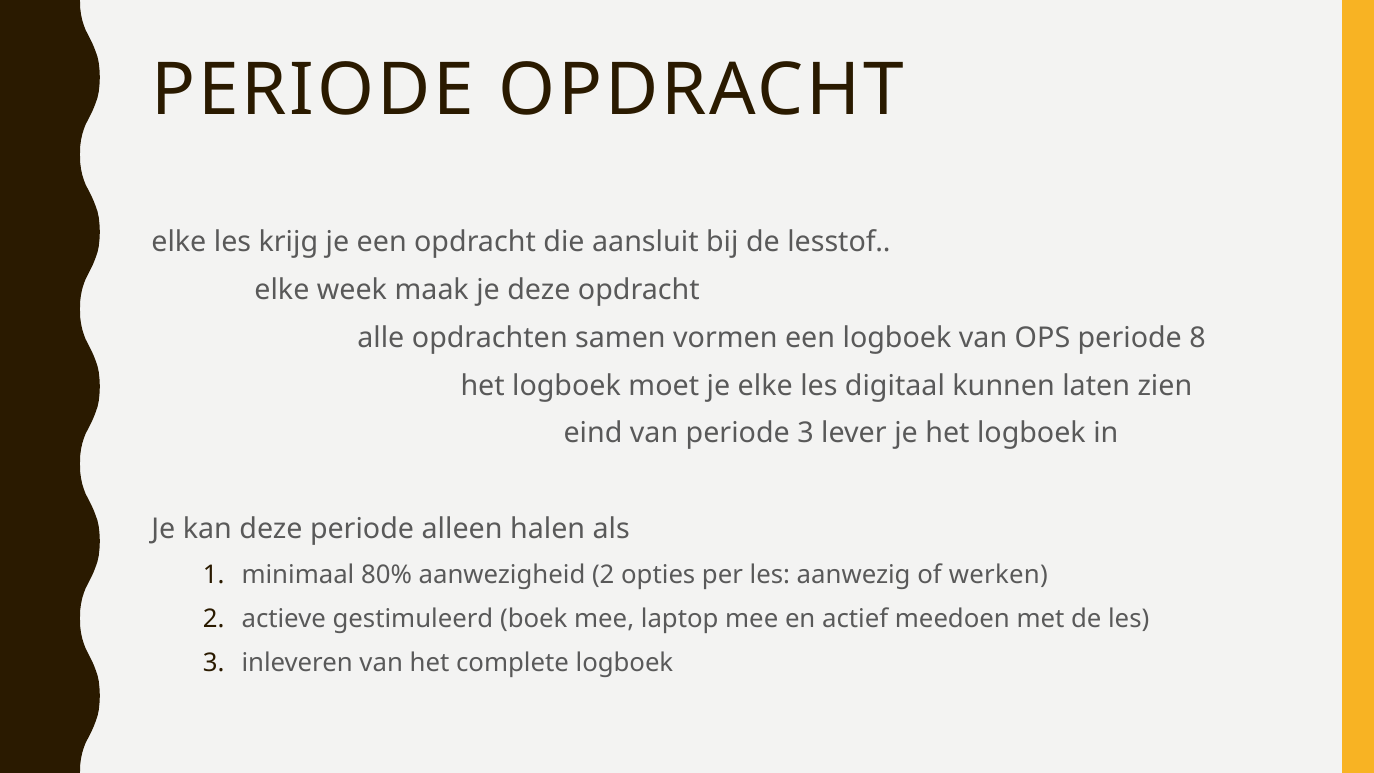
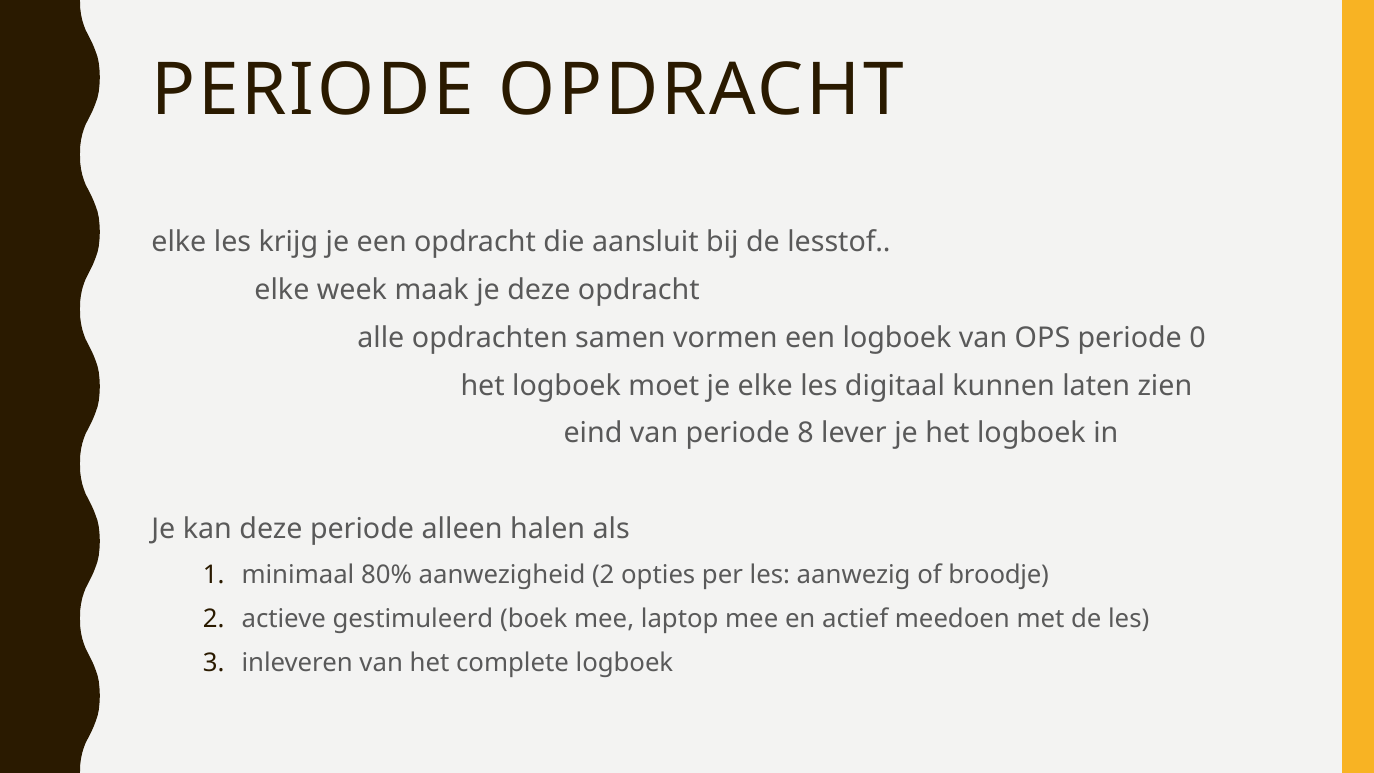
8: 8 -> 0
periode 3: 3 -> 8
werken: werken -> broodje
